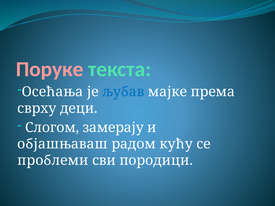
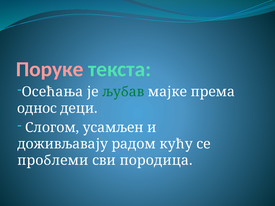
љубав colour: blue -> green
сврху: сврху -> однос
замерају: замерају -> усамљен
објашњаваш: објашњаваш -> доживљавају
породици: породици -> породица
